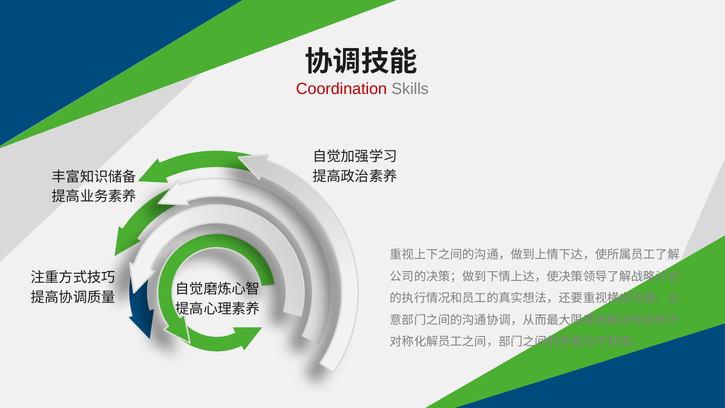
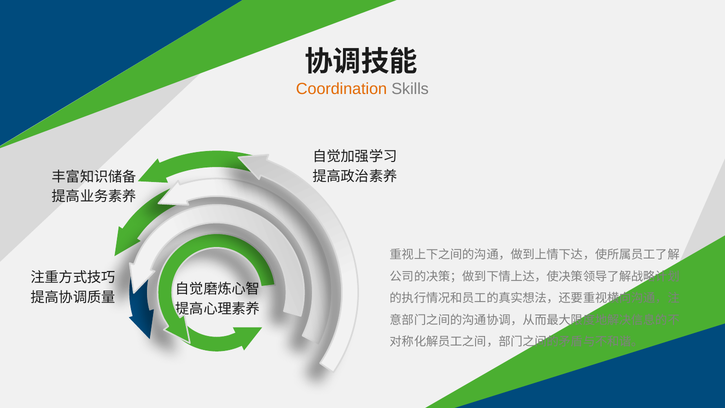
Coordination colour: red -> orange
